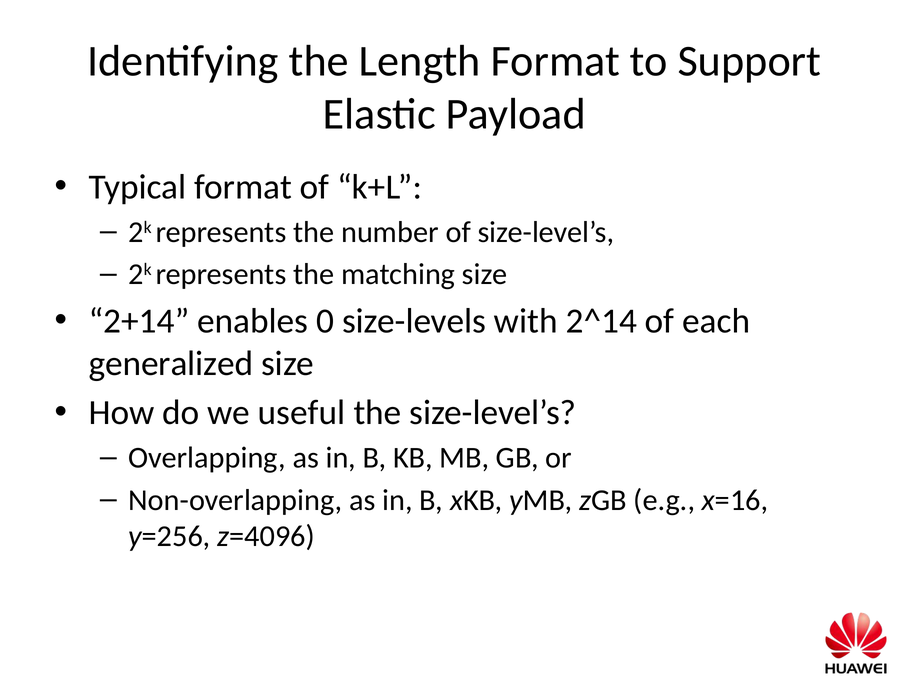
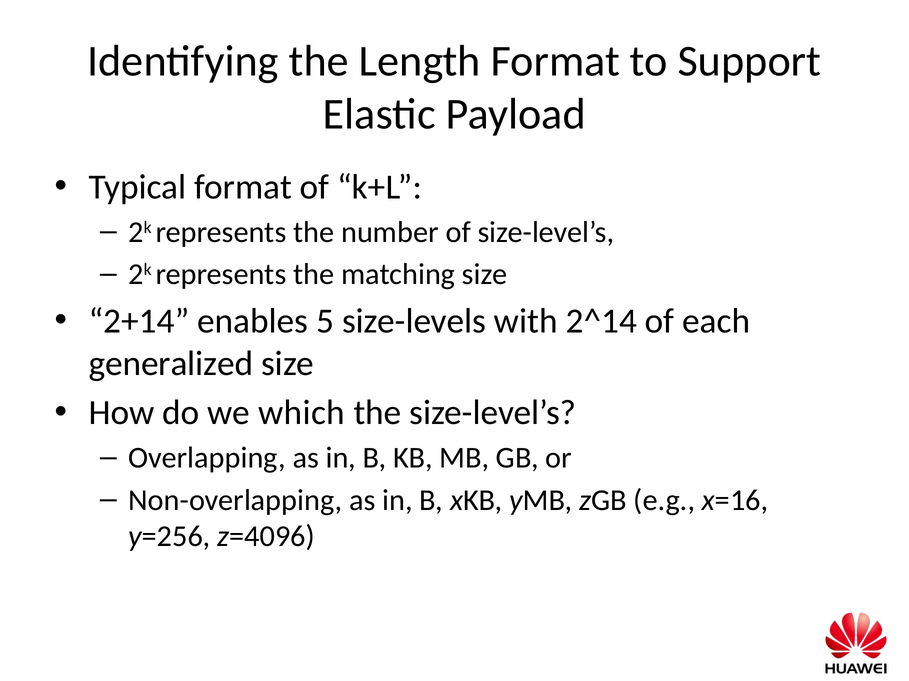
0: 0 -> 5
useful: useful -> which
